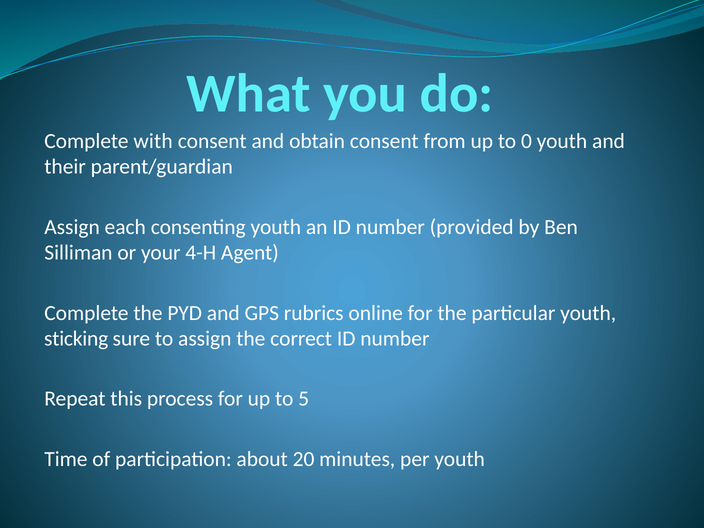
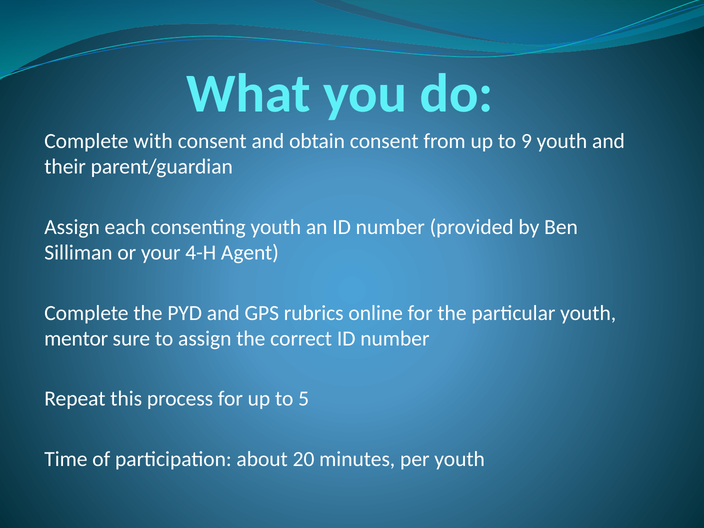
0: 0 -> 9
sticking: sticking -> mentor
